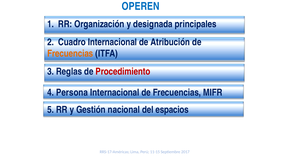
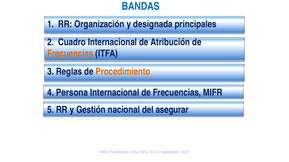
OPEREN: OPEREN -> BANDAS
Procedimiento colour: red -> orange
espacios: espacios -> asegurar
